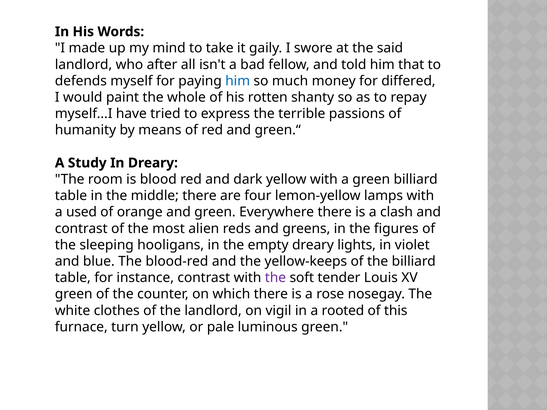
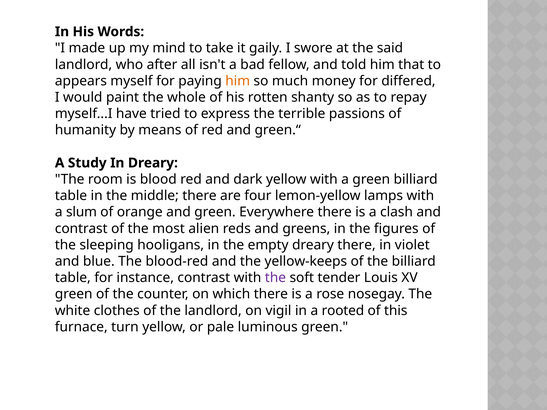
defends: defends -> appears
him at (238, 81) colour: blue -> orange
used: used -> slum
dreary lights: lights -> there
